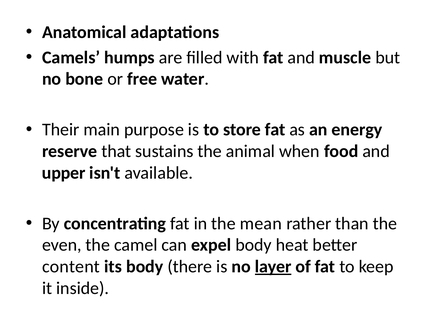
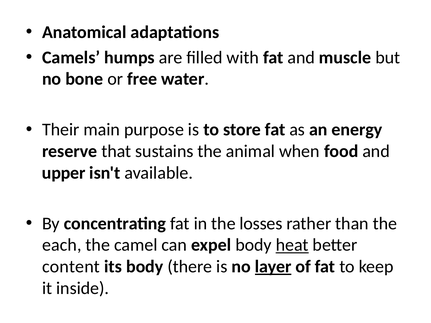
mean: mean -> losses
even: even -> each
heat underline: none -> present
